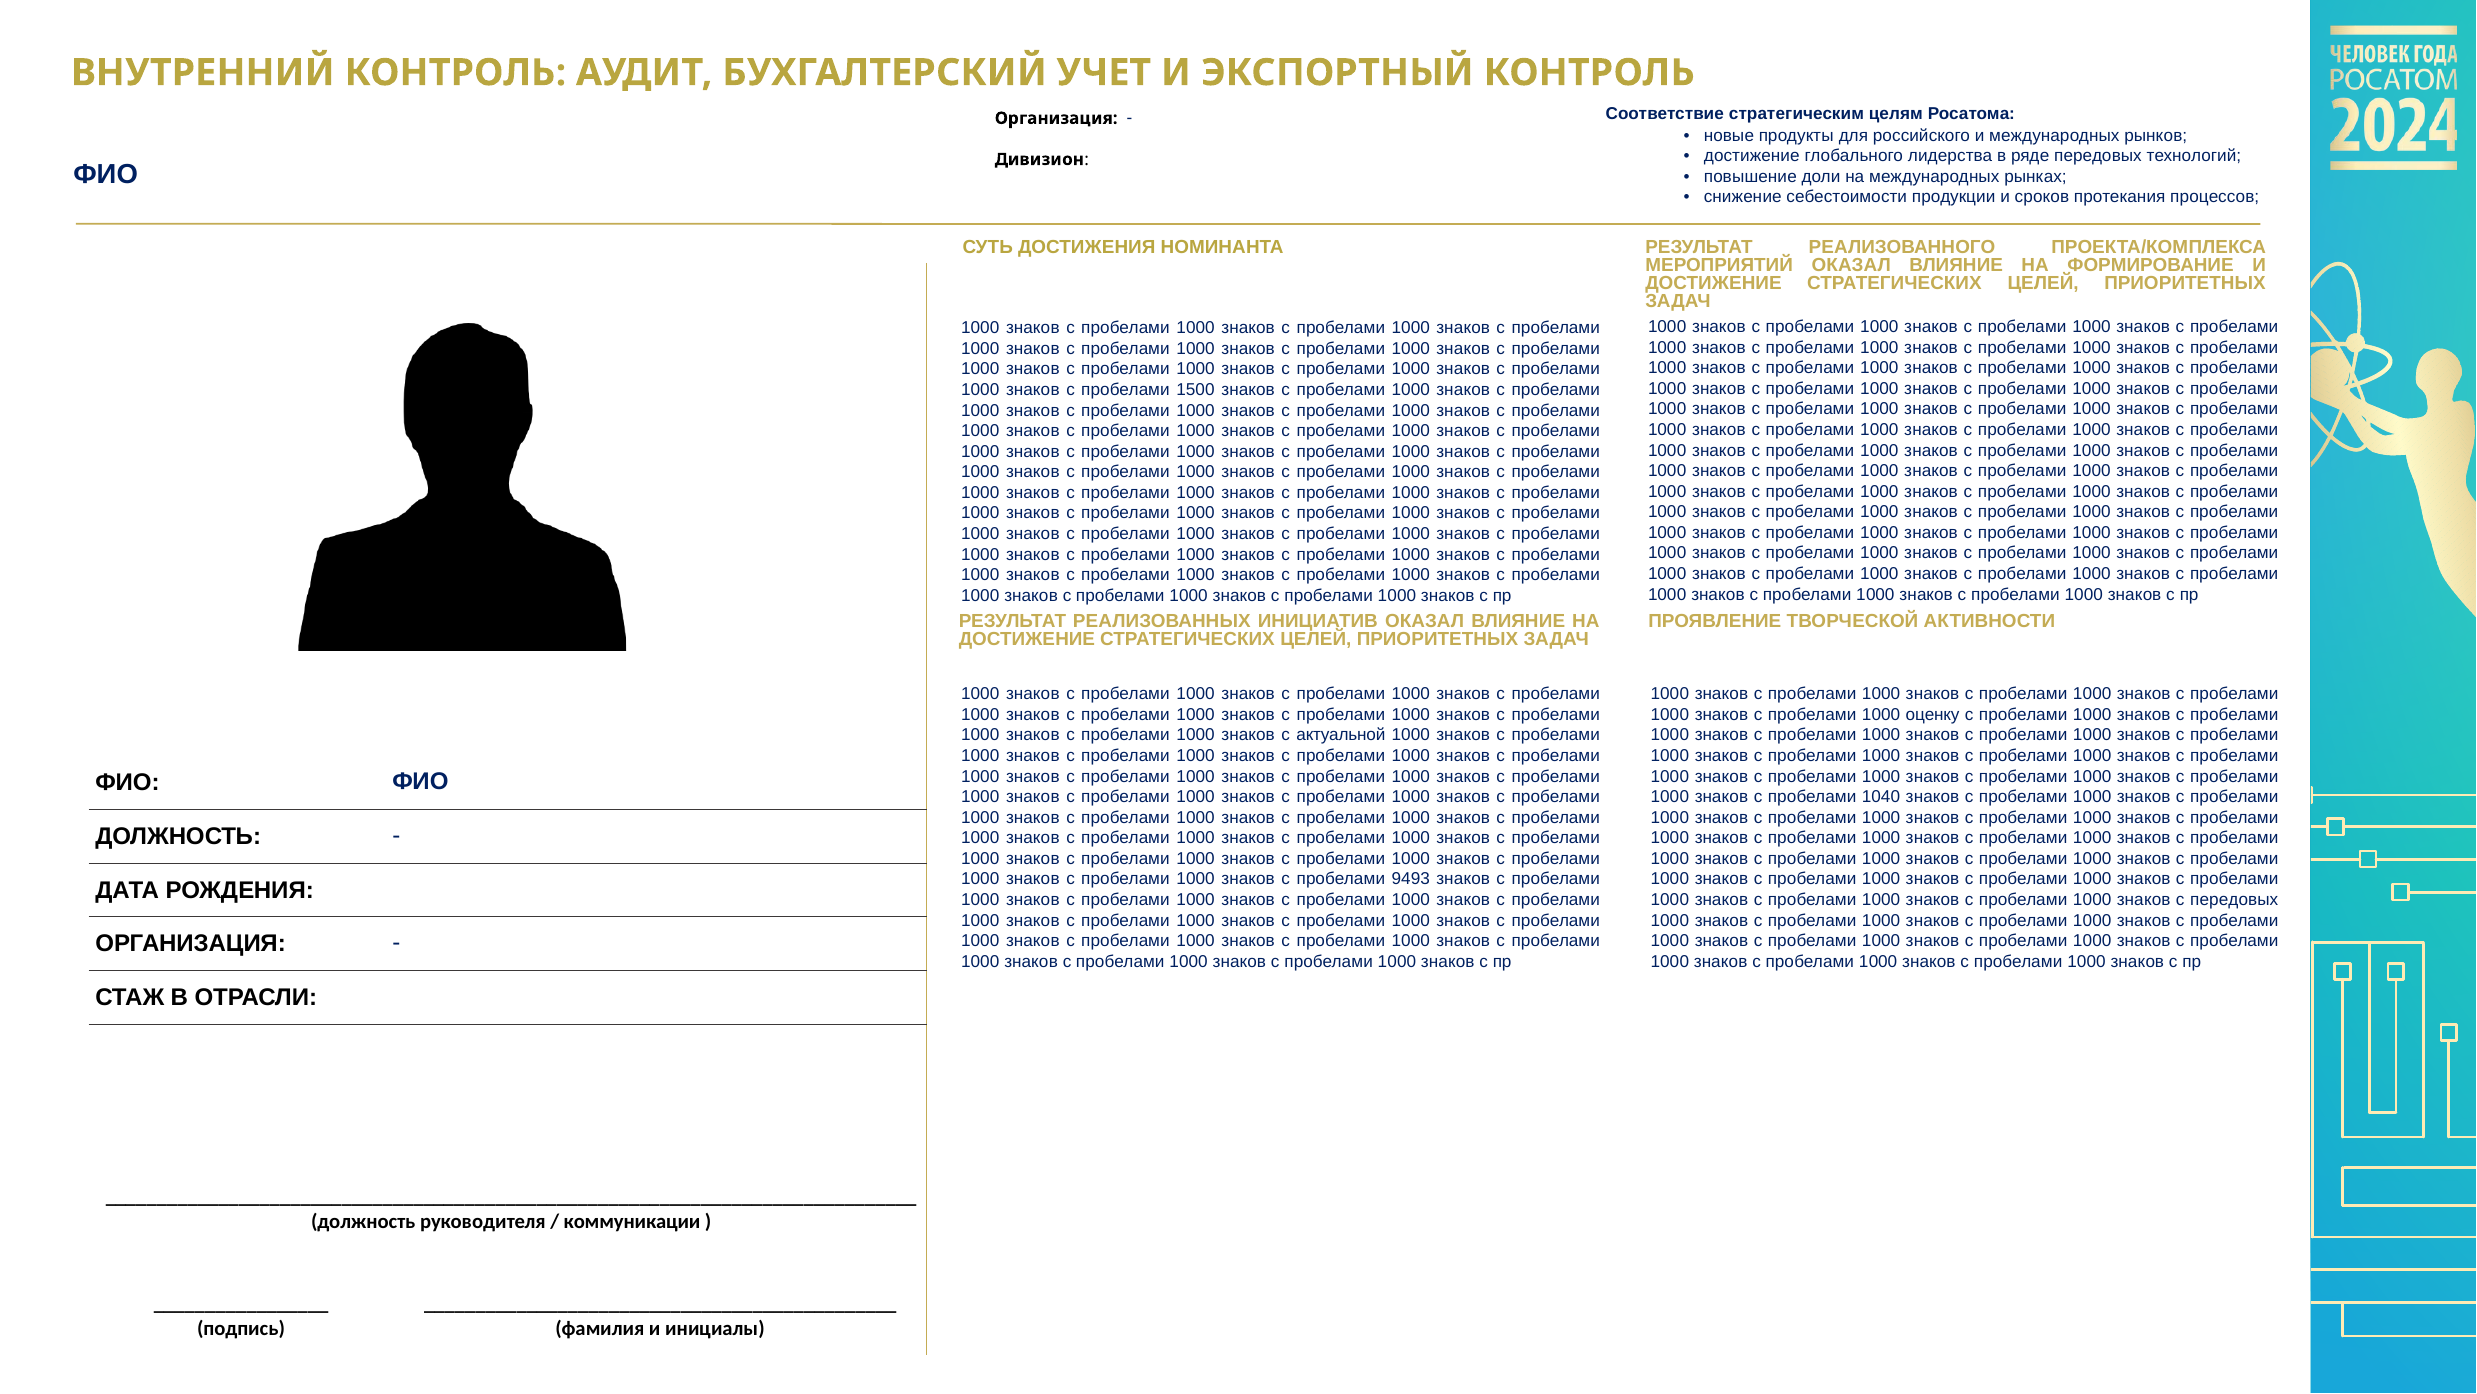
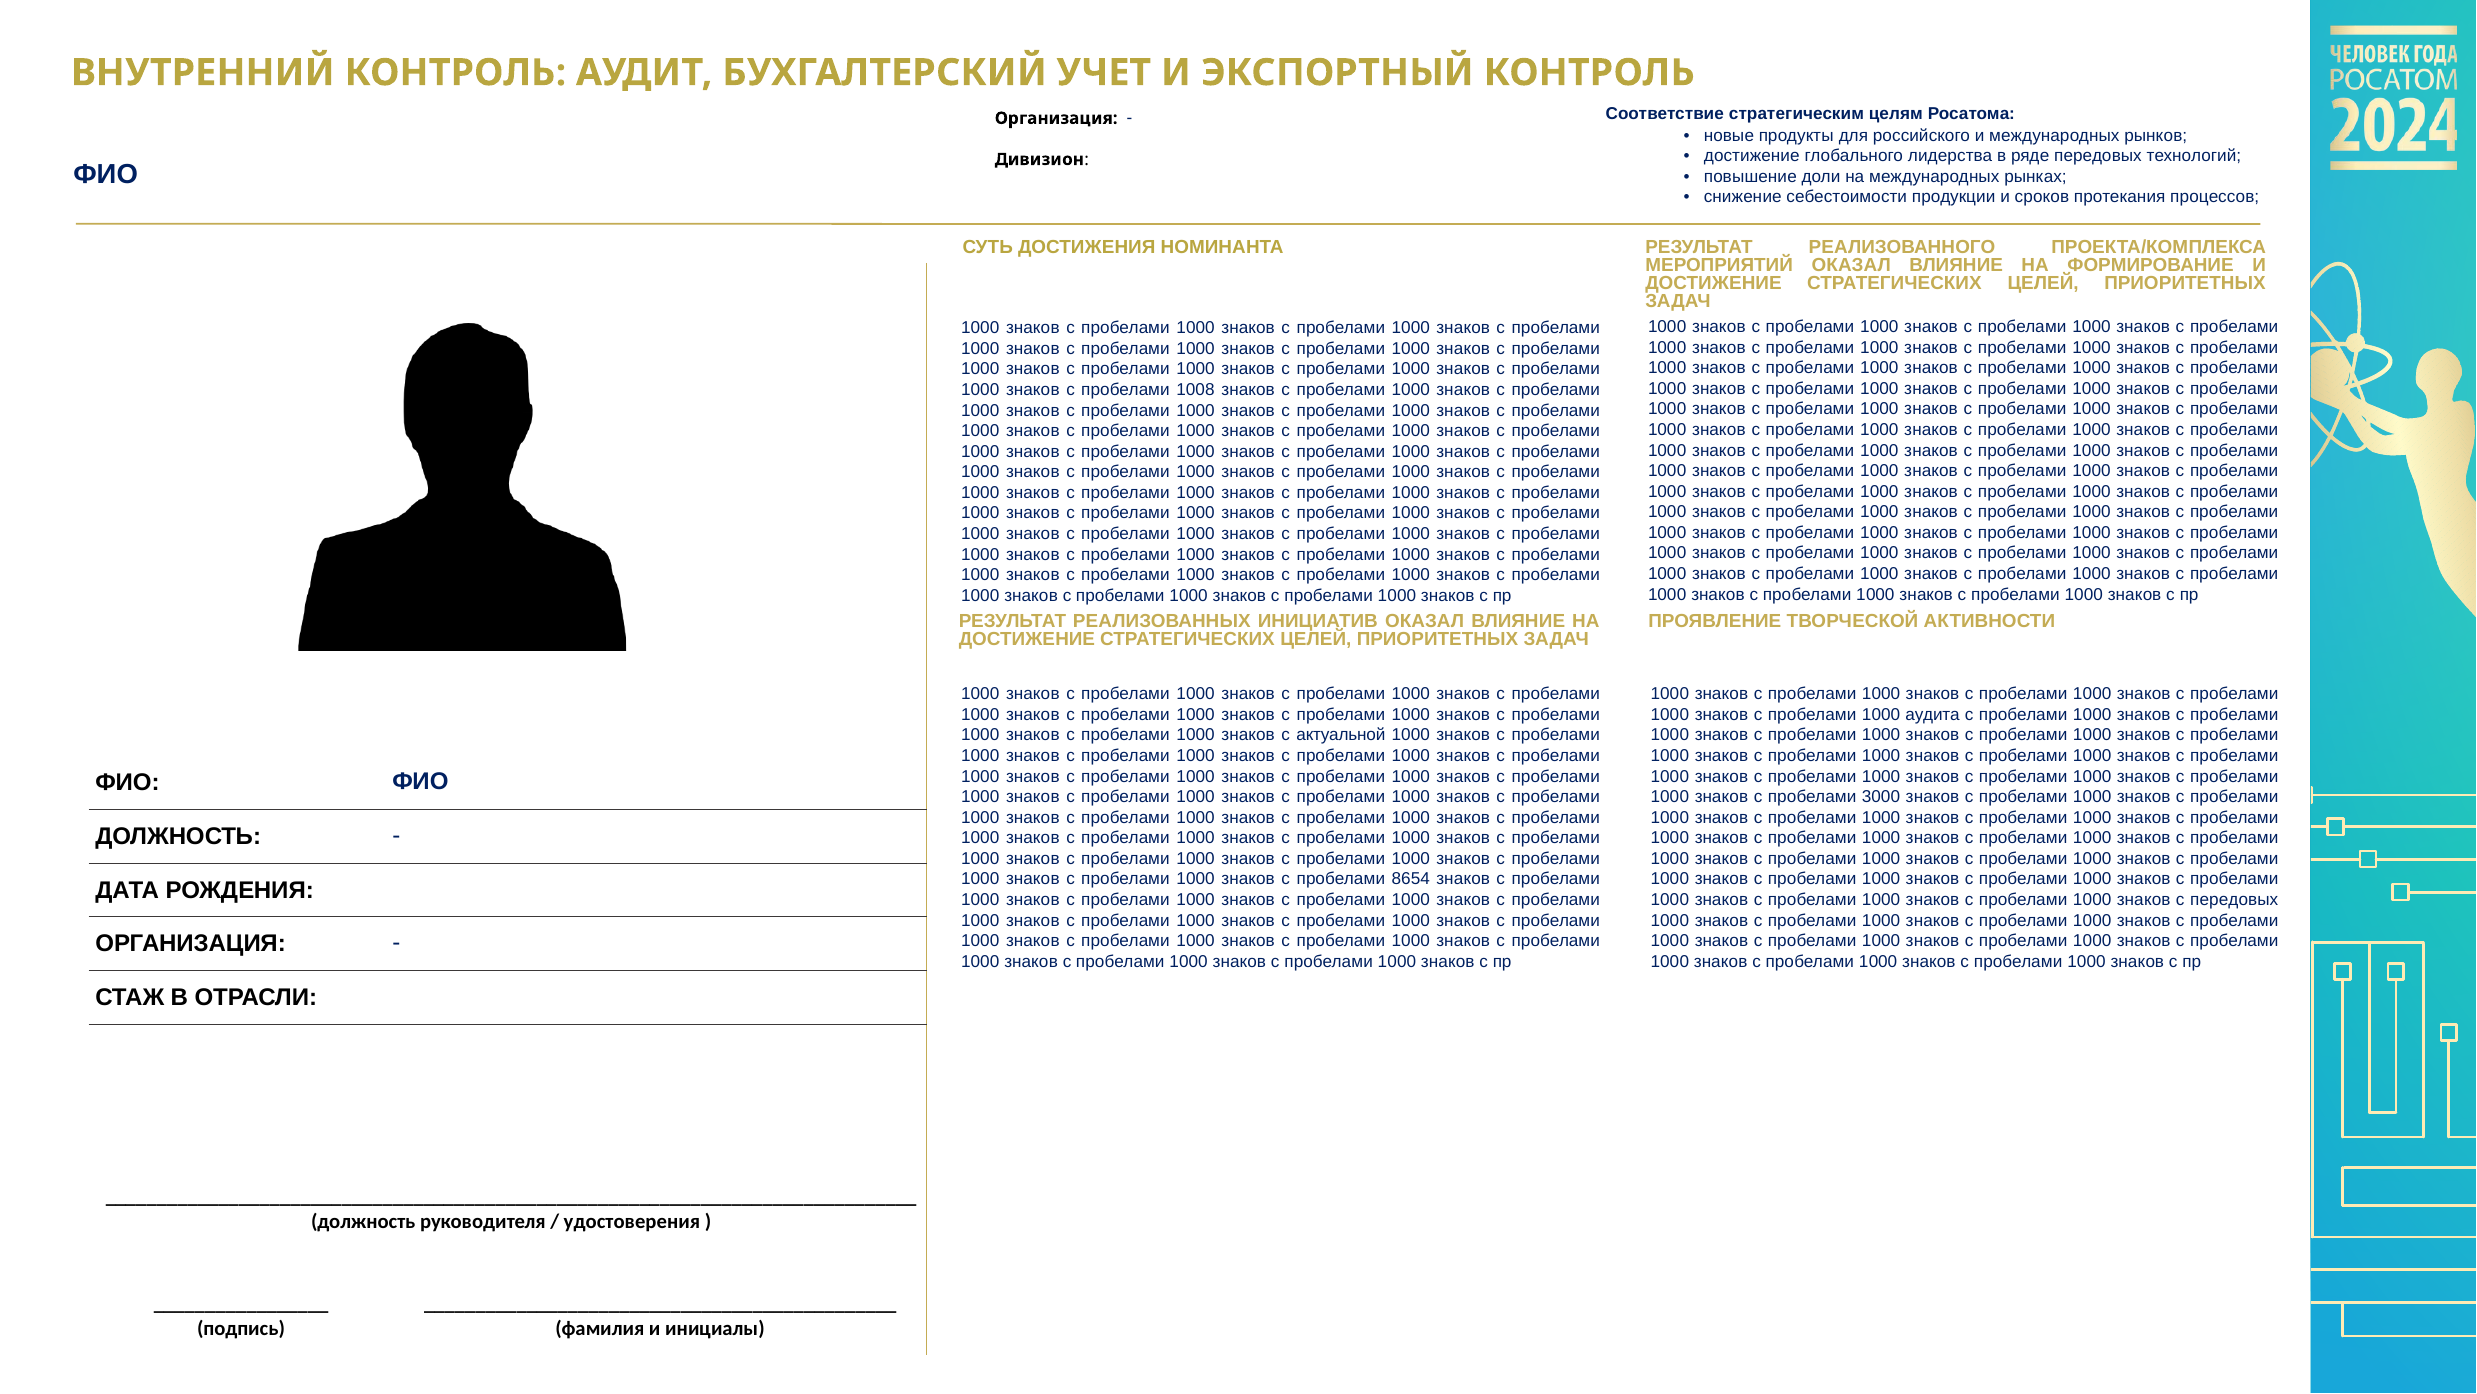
1500: 1500 -> 1008
оценку: оценку -> аудита
1040: 1040 -> 3000
9493: 9493 -> 8654
коммуникации: коммуникации -> удостоверения
